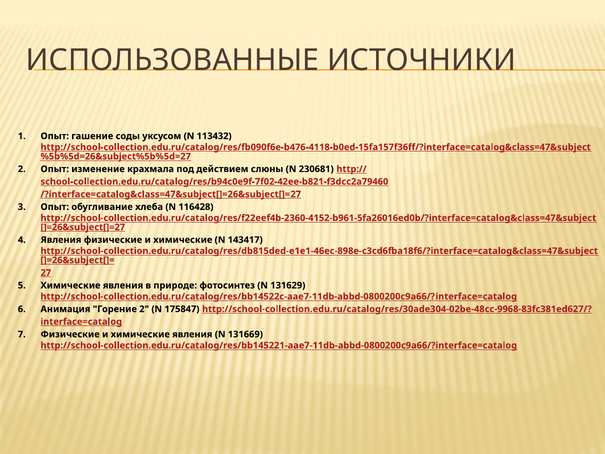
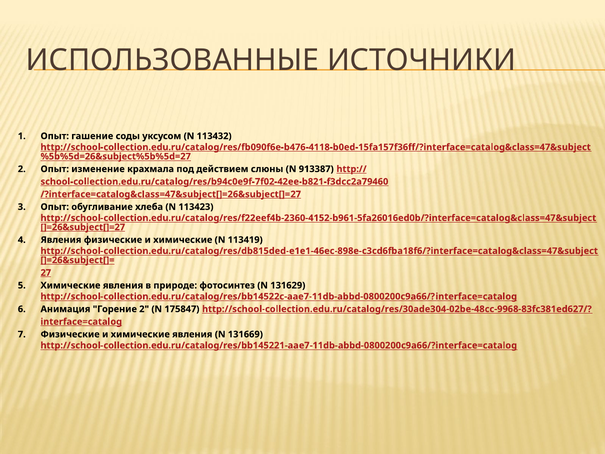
230681: 230681 -> 913387
116428: 116428 -> 113423
143417: 143417 -> 113419
